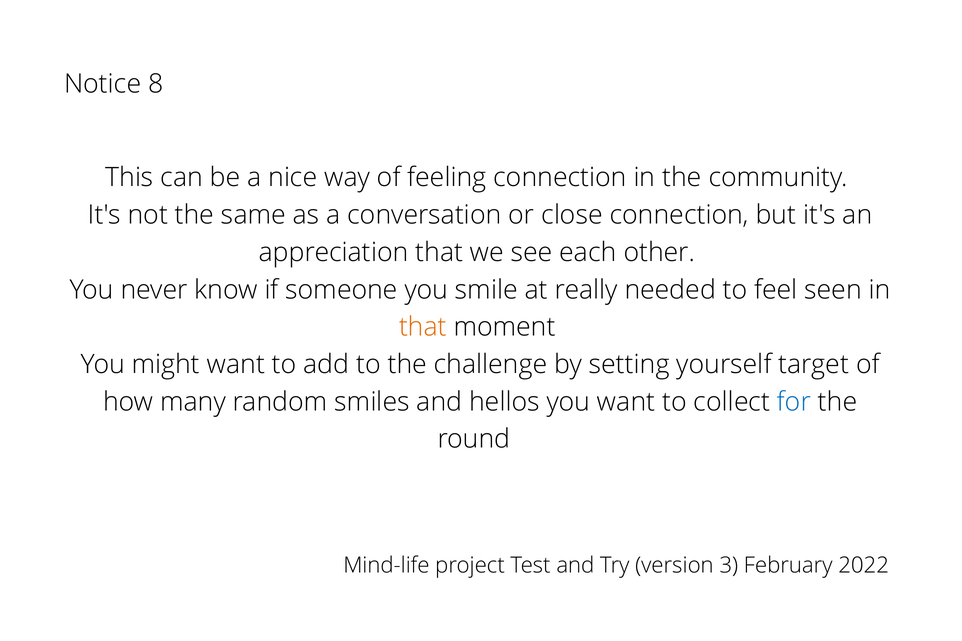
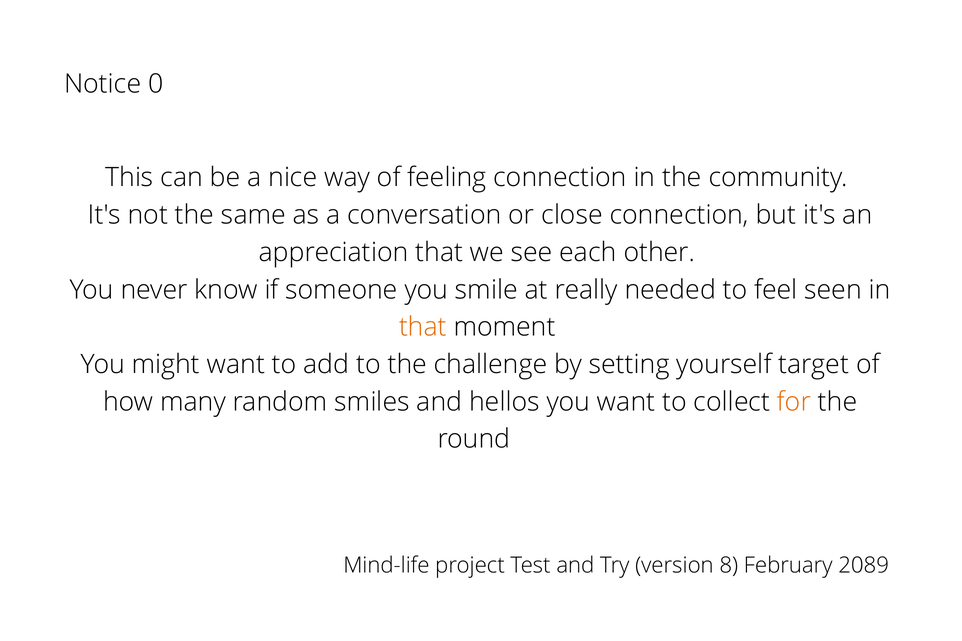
8: 8 -> 0
for colour: blue -> orange
3: 3 -> 8
2022: 2022 -> 2089
